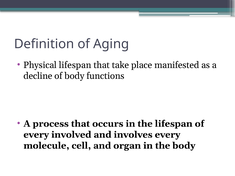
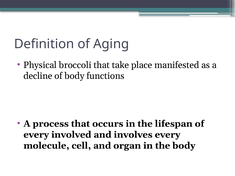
Physical lifespan: lifespan -> broccoli
